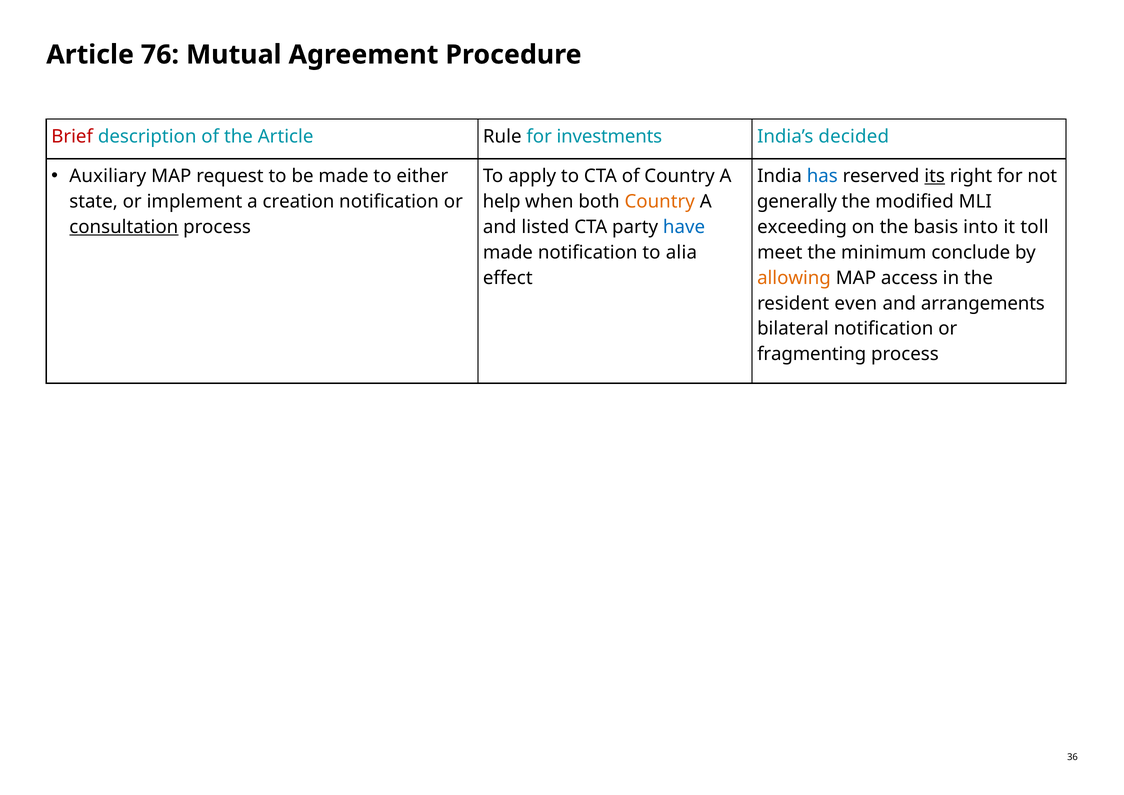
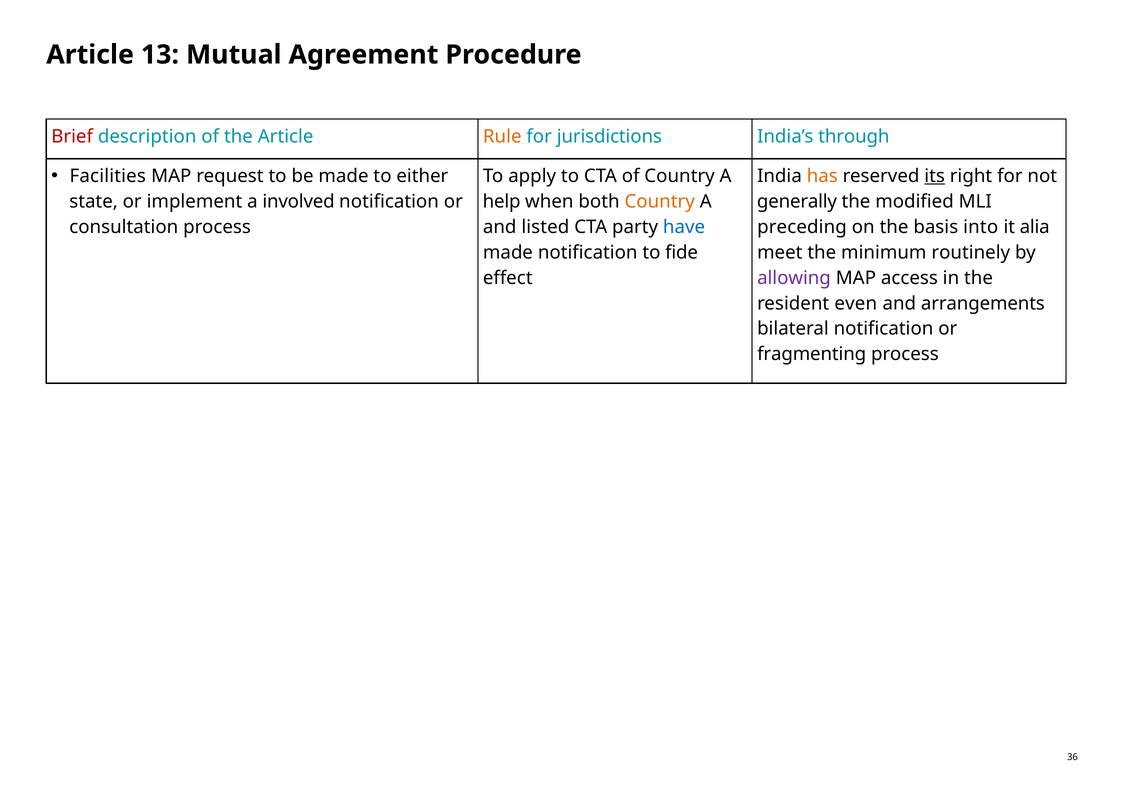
76: 76 -> 13
Rule colour: black -> orange
investments: investments -> jurisdictions
decided: decided -> through
Auxiliary: Auxiliary -> Facilities
has colour: blue -> orange
creation: creation -> involved
consultation underline: present -> none
exceeding: exceeding -> preceding
toll: toll -> alia
alia: alia -> fide
conclude: conclude -> routinely
allowing colour: orange -> purple
